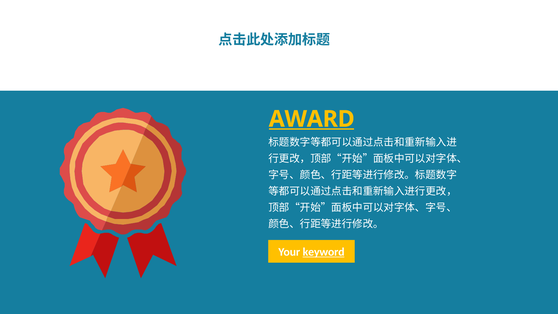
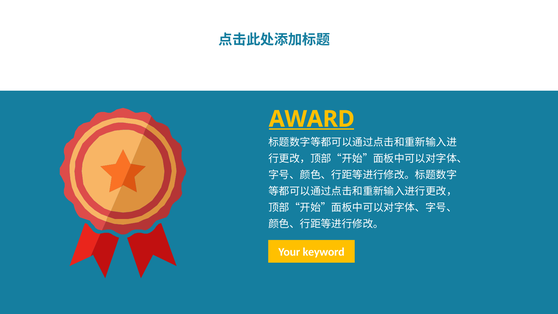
keyword underline: present -> none
